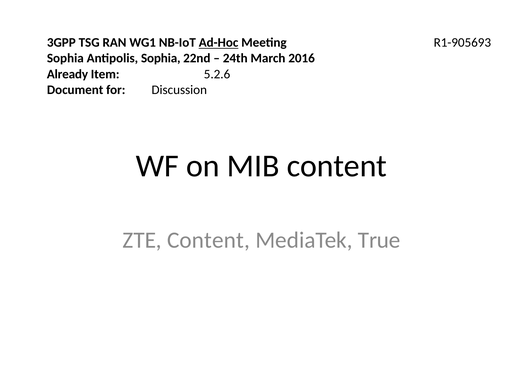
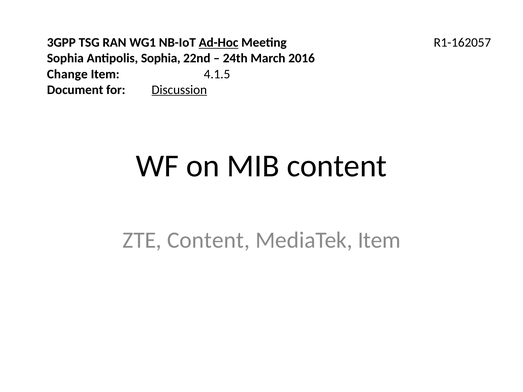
R1-905693: R1-905693 -> R1-162057
Already: Already -> Change
5.2.6: 5.2.6 -> 4.1.5
Discussion underline: none -> present
MediaTek True: True -> Item
